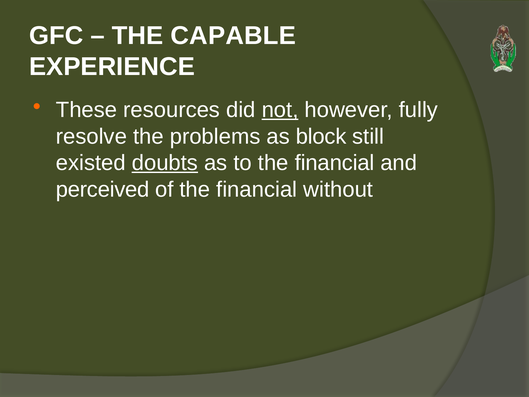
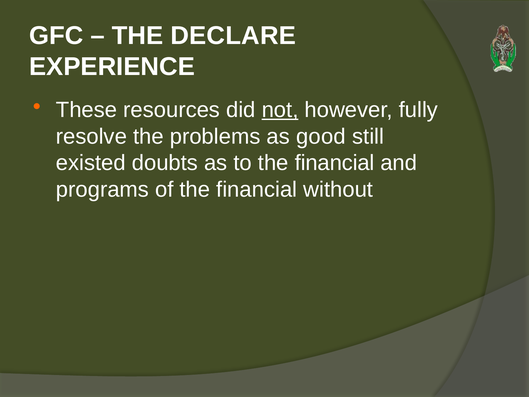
CAPABLE: CAPABLE -> DECLARE
block: block -> good
doubts underline: present -> none
perceived: perceived -> programs
